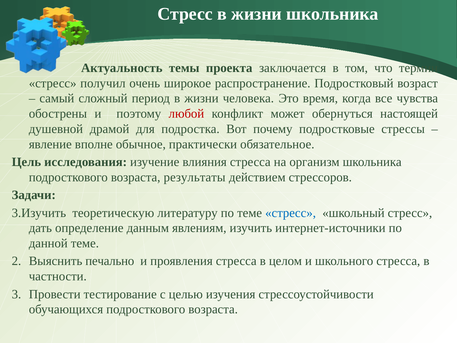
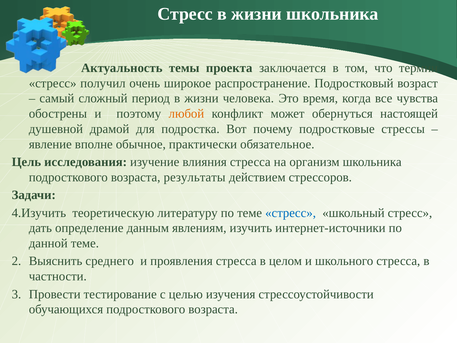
любой colour: red -> orange
3.Изучить: 3.Изучить -> 4.Изучить
печально: печально -> среднего
